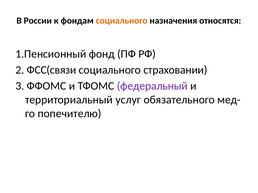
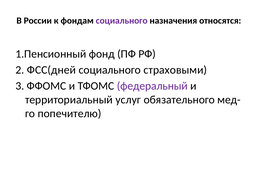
социального at (122, 21) colour: orange -> purple
ФСС(связи: ФСС(связи -> ФСС(дней
страховании: страховании -> страховыми
